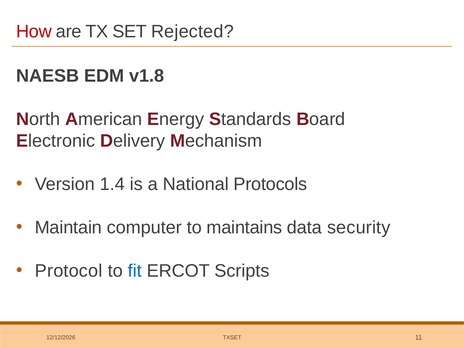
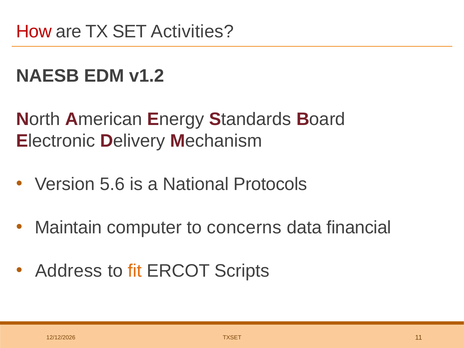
Rejected: Rejected -> Activities
v1.8: v1.8 -> v1.2
1.4: 1.4 -> 5.6
maintains: maintains -> concerns
security: security -> financial
Protocol: Protocol -> Address
fit colour: blue -> orange
